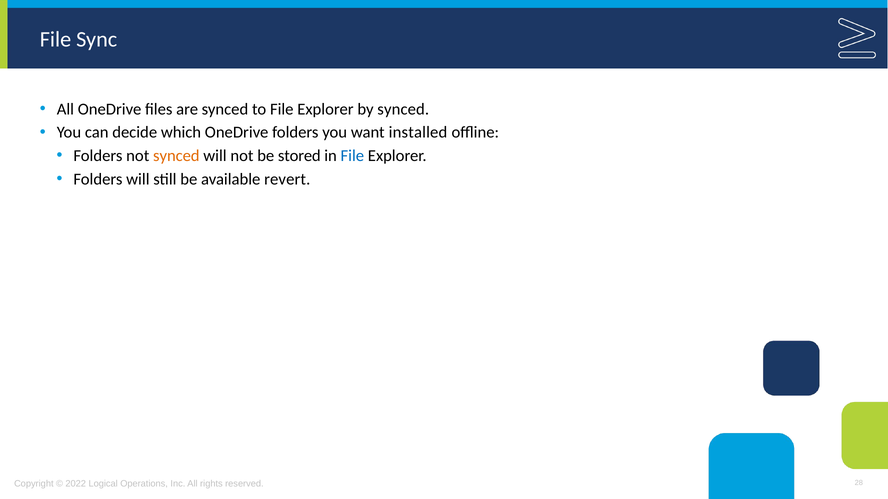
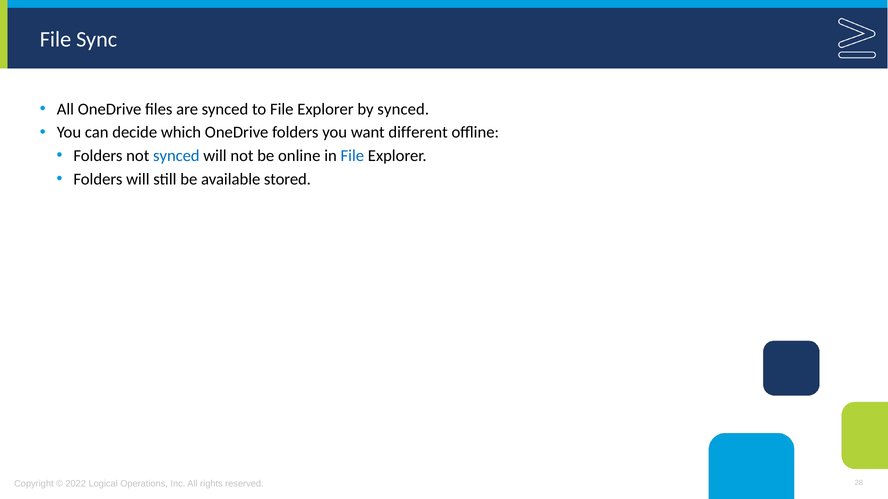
installed: installed -> different
synced at (176, 156) colour: orange -> blue
stored: stored -> online
revert: revert -> stored
